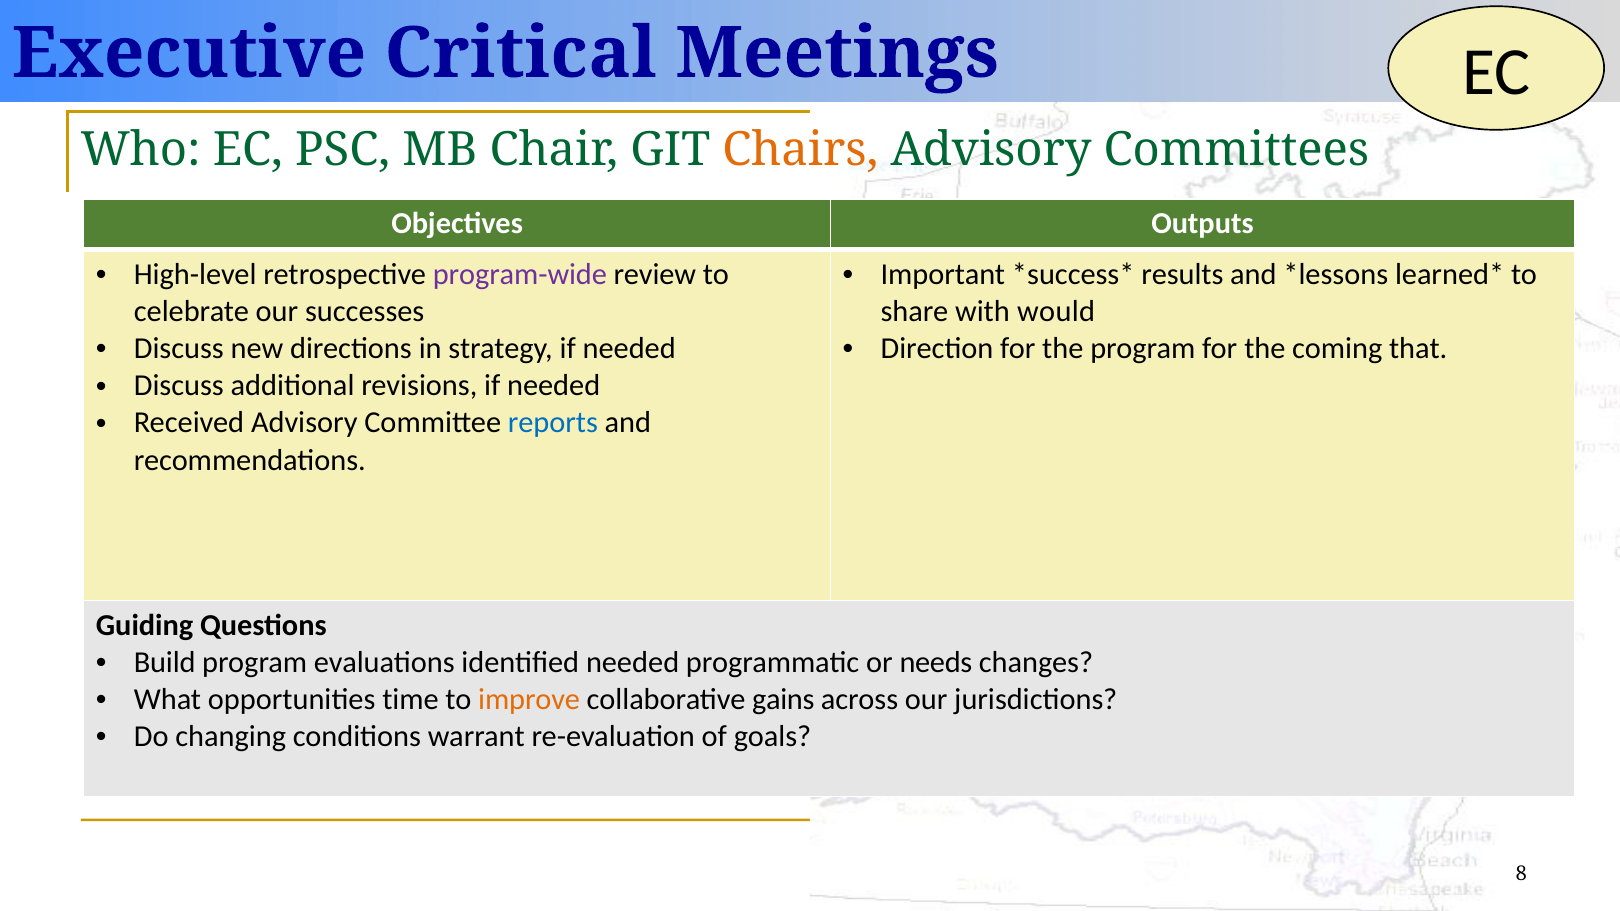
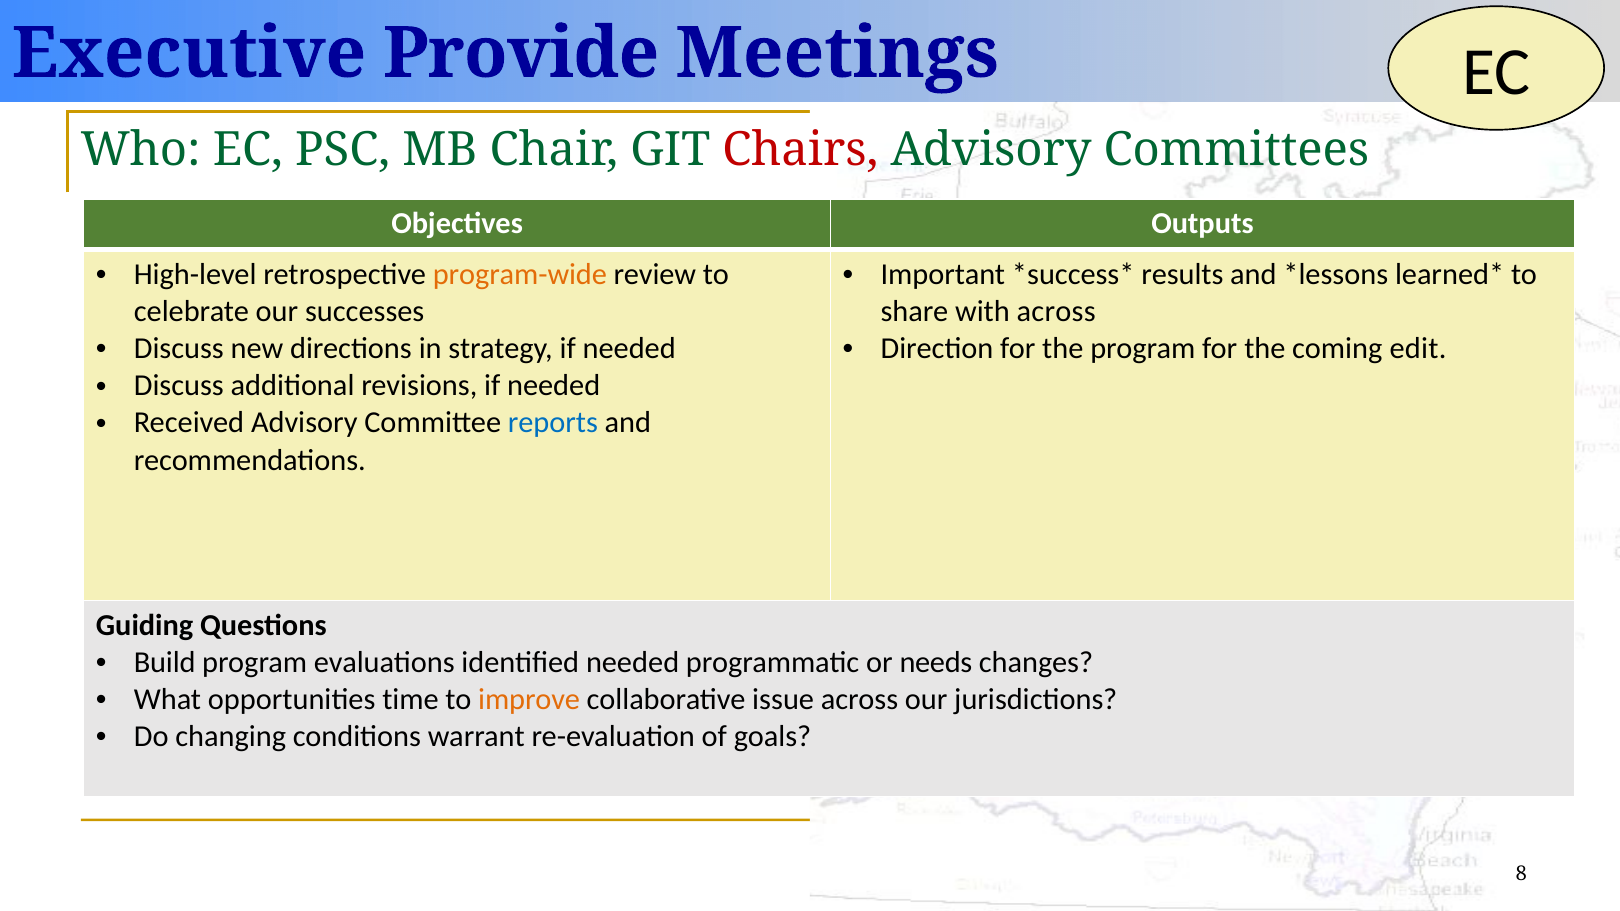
Critical: Critical -> Provide
Chairs colour: orange -> red
program-wide colour: purple -> orange
with would: would -> across
that: that -> edit
gains: gains -> issue
